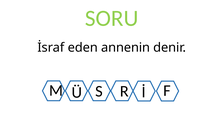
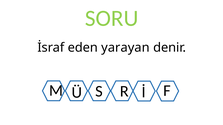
annenin: annenin -> yarayan
